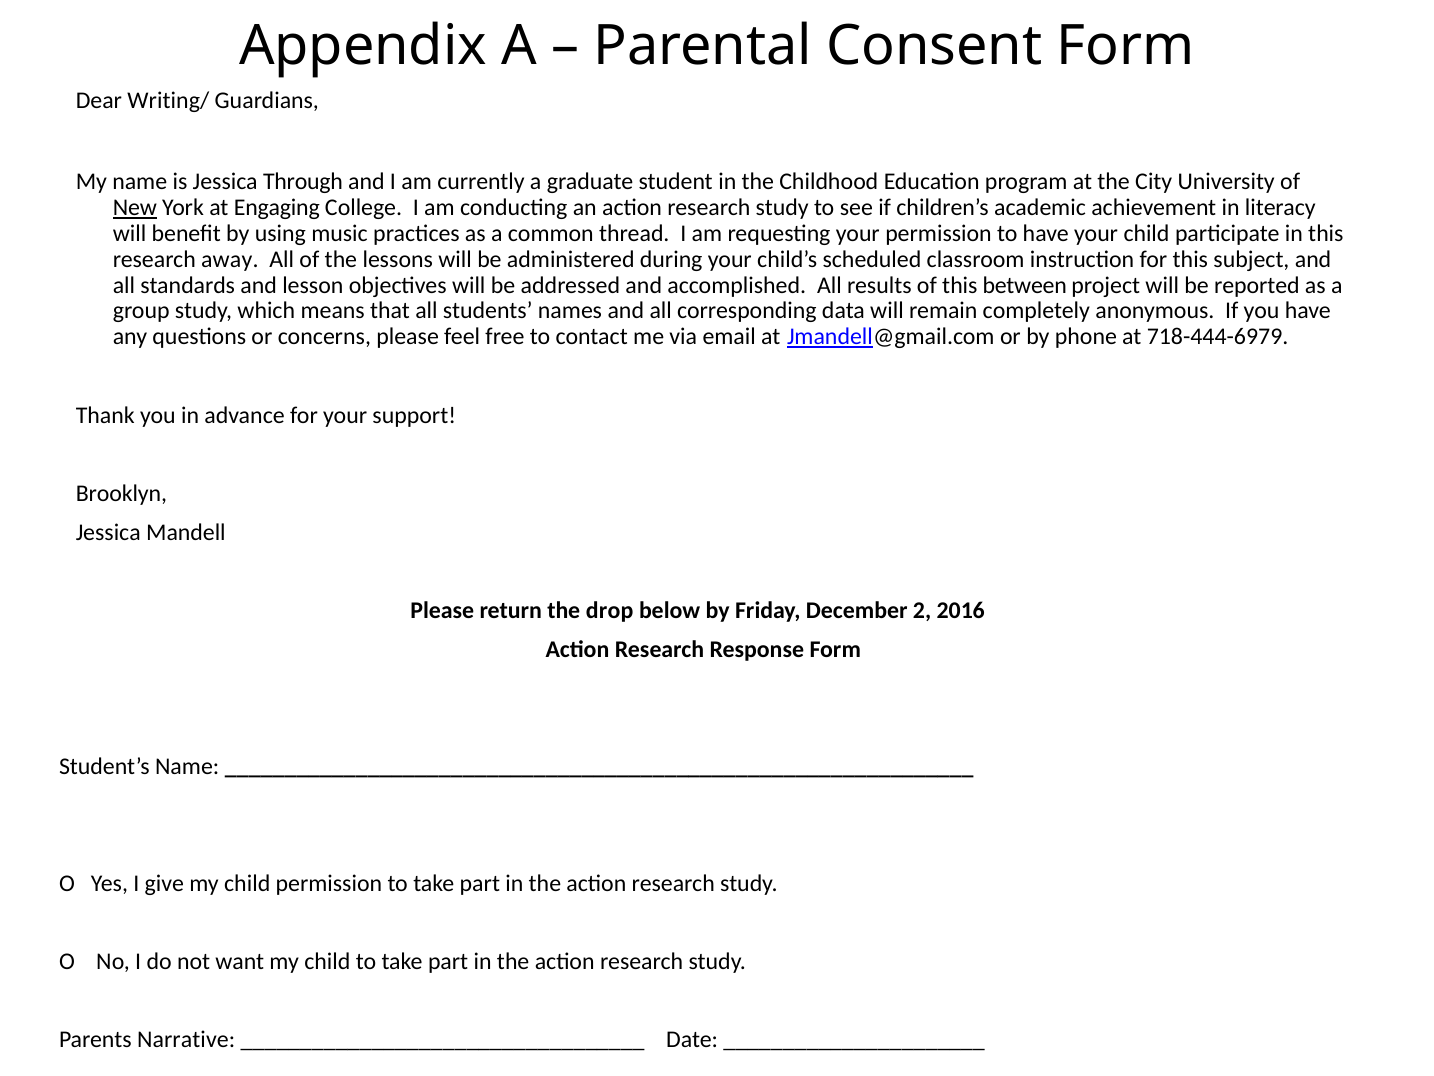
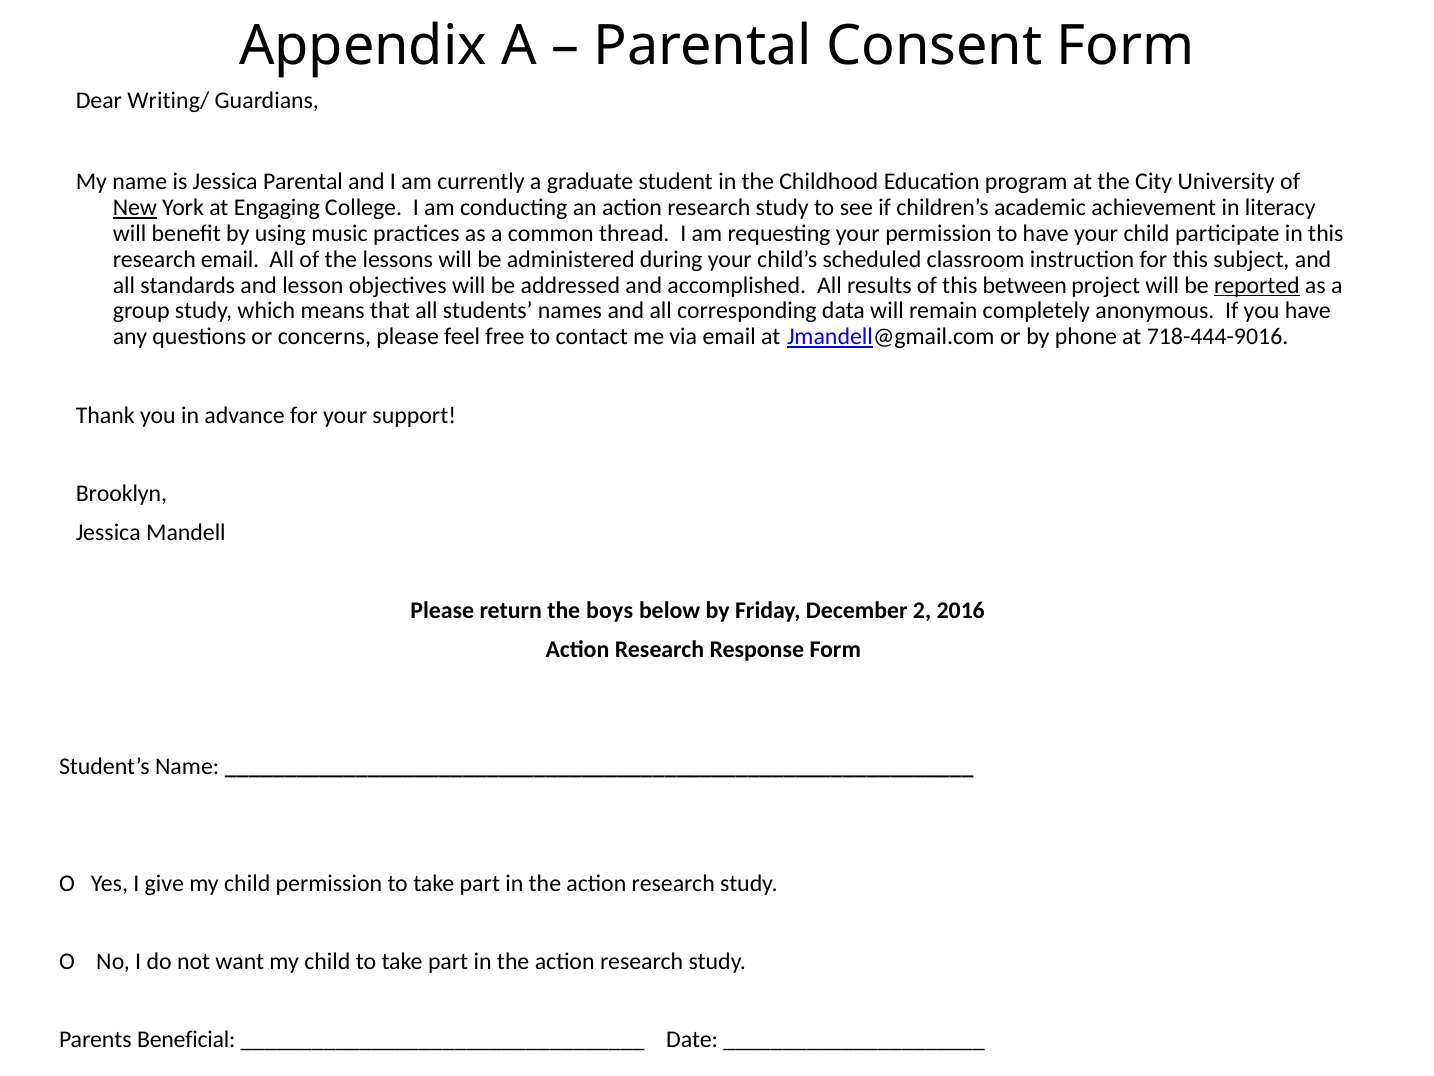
Jessica Through: Through -> Parental
research away: away -> email
reported underline: none -> present
718-444-6979: 718-444-6979 -> 718-444-9016
drop: drop -> boys
Narrative: Narrative -> Beneficial
